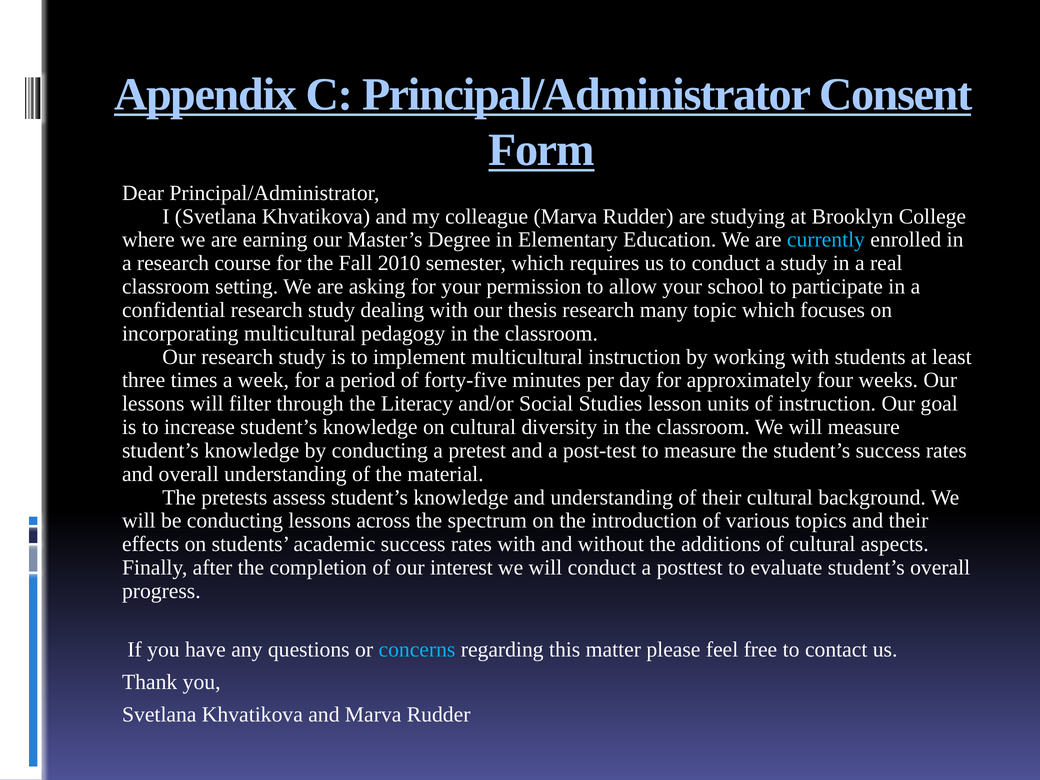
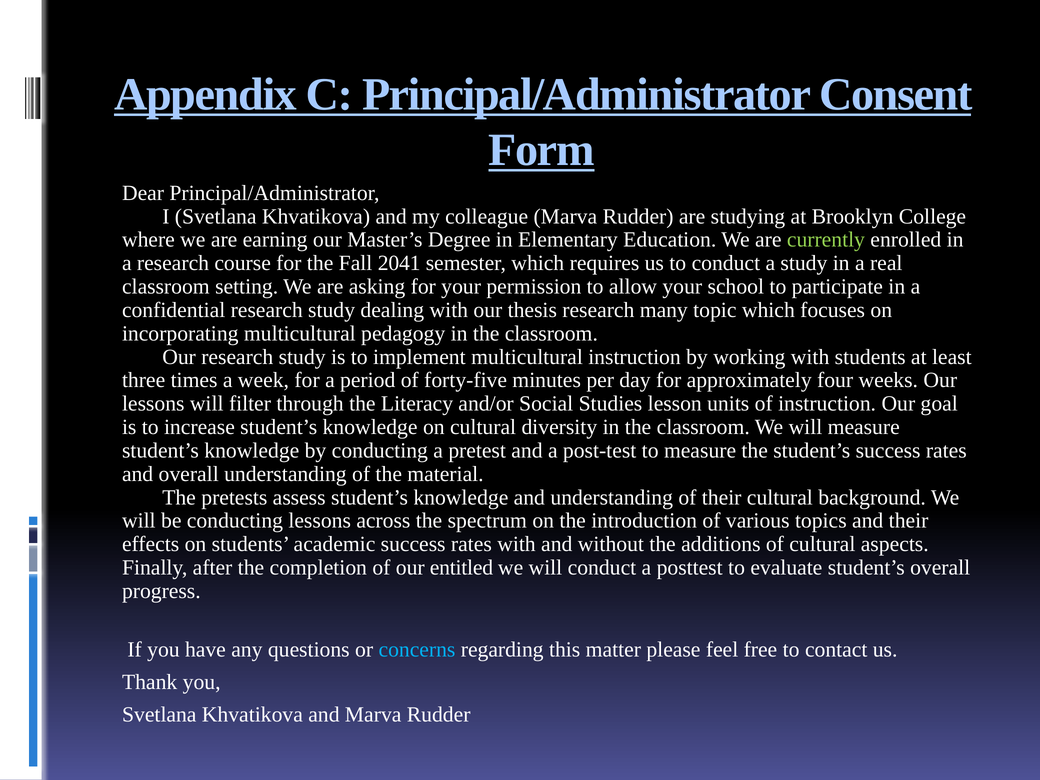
currently colour: light blue -> light green
2010: 2010 -> 2041
interest: interest -> entitled
